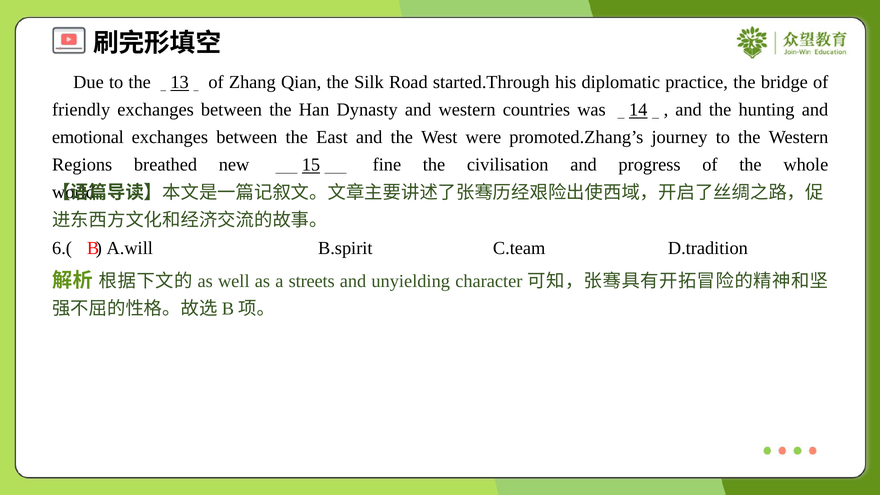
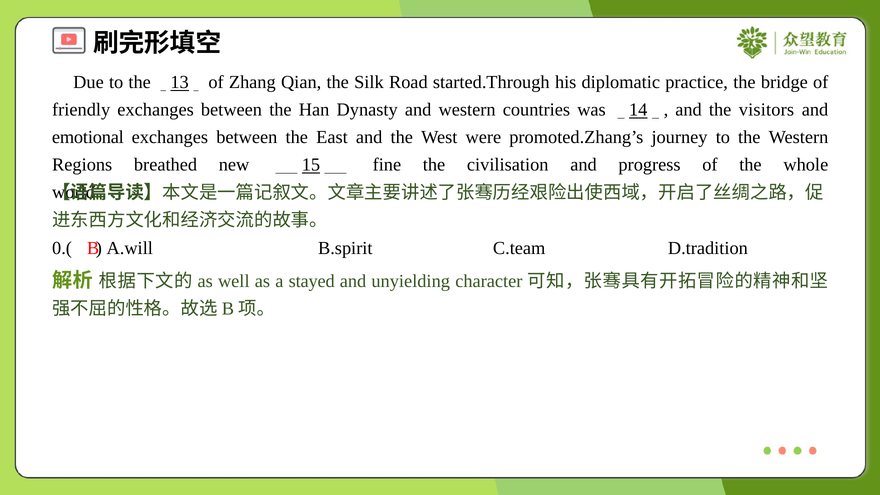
hunting: hunting -> visitors
6.(: 6.( -> 0.(
streets: streets -> stayed
